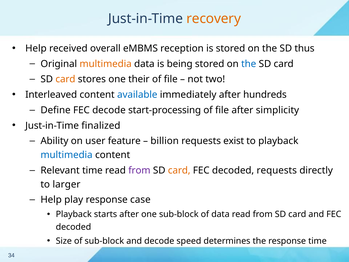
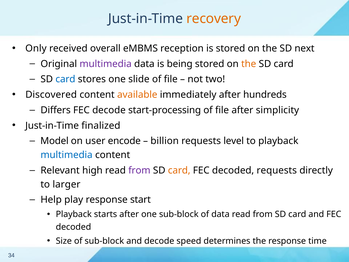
Help at (36, 48): Help -> Only
thus: thus -> next
multimedia at (106, 64) colour: orange -> purple
the at (249, 64) colour: blue -> orange
card at (65, 79) colour: orange -> blue
their: their -> slide
Interleaved: Interleaved -> Discovered
available colour: blue -> orange
Define: Define -> Differs
Ability: Ability -> Model
feature: feature -> encode
exist: exist -> level
Relevant time: time -> high
case: case -> start
